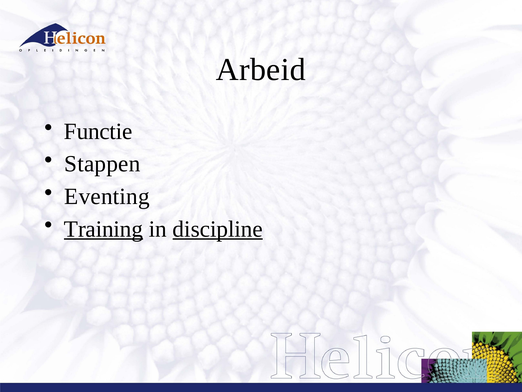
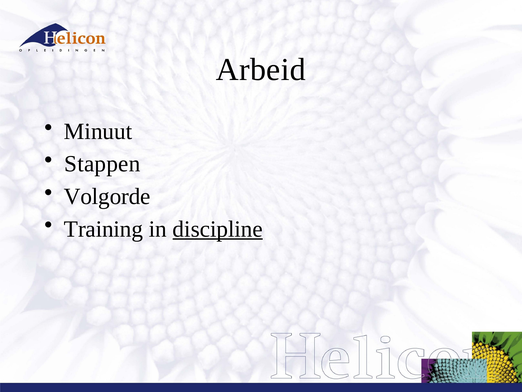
Functie: Functie -> Minuut
Eventing: Eventing -> Volgorde
Training underline: present -> none
